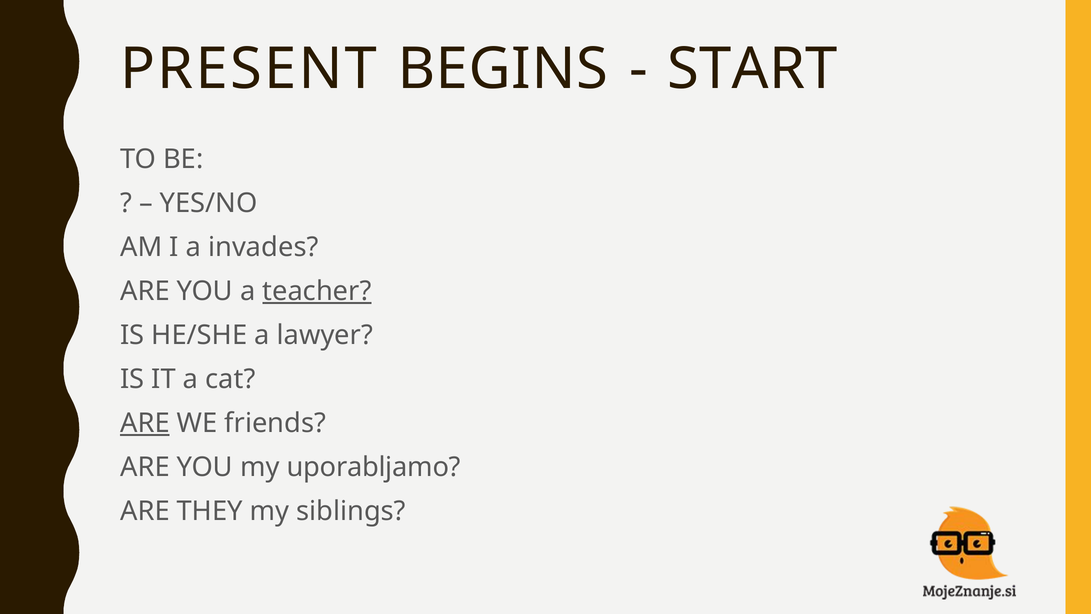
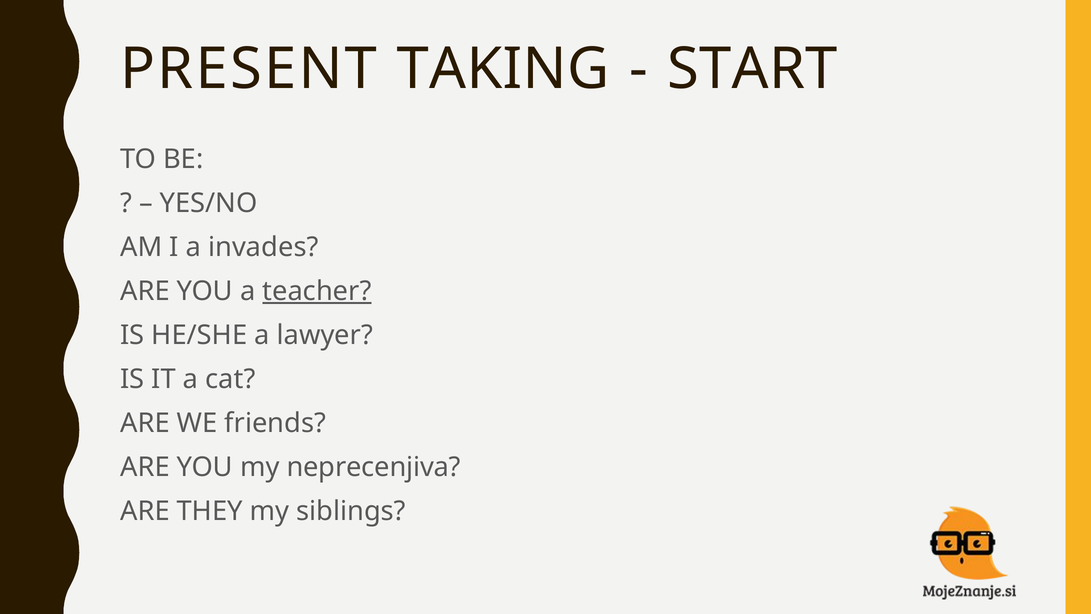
BEGINS: BEGINS -> TAKING
ARE at (145, 423) underline: present -> none
uporabljamo: uporabljamo -> neprecenjiva
